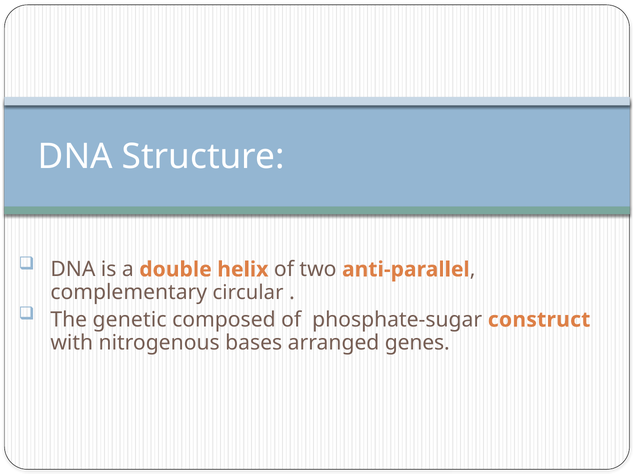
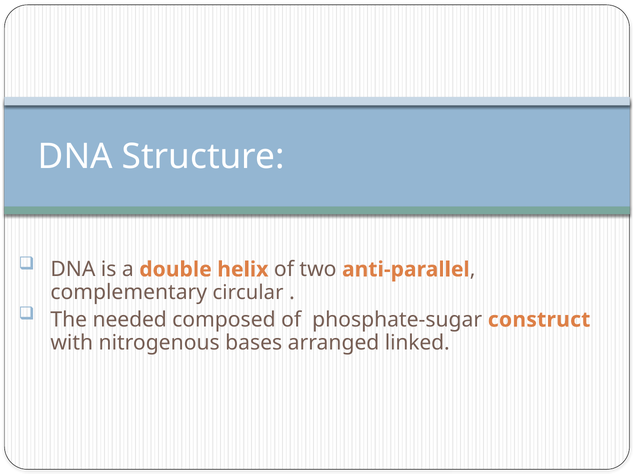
genetic: genetic -> needed
genes: genes -> linked
